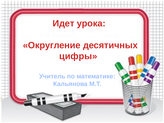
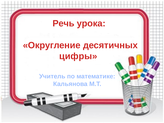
Идет: Идет -> Речь
